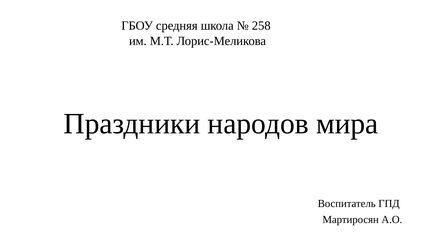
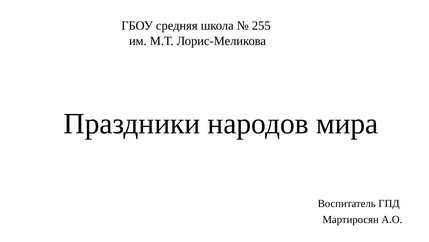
258: 258 -> 255
